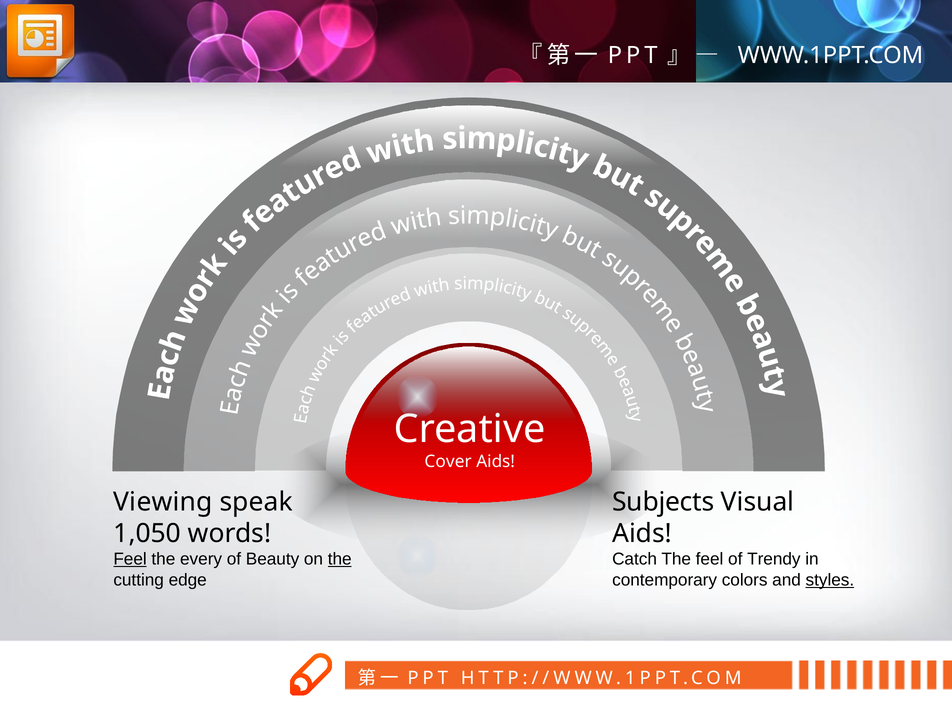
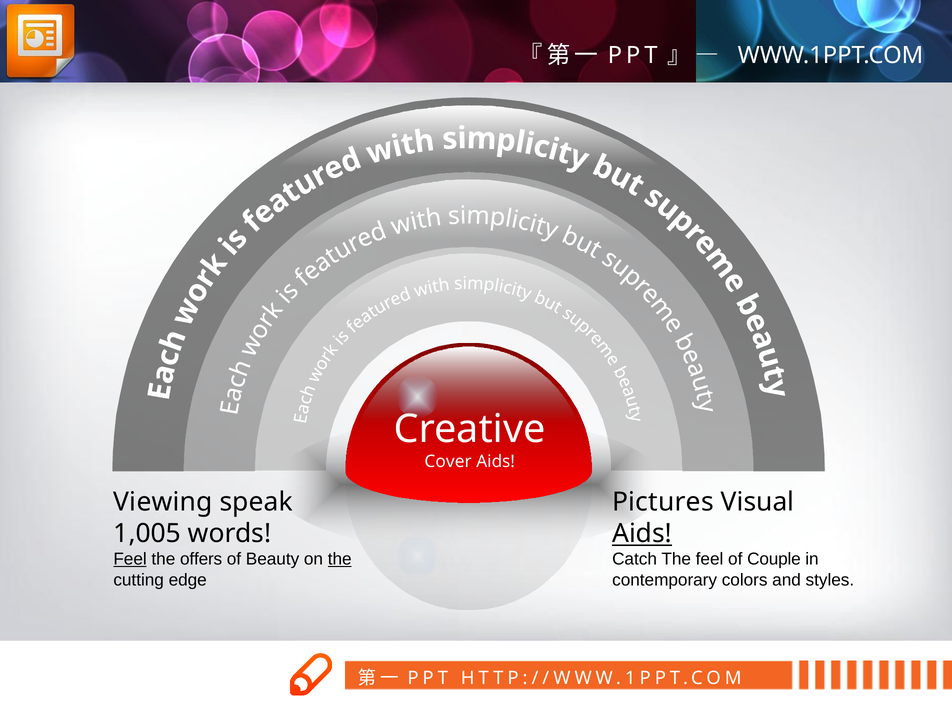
Subjects: Subjects -> Pictures
1,050: 1,050 -> 1,005
Aids at (642, 534) underline: none -> present
every: every -> offers
Trendy: Trendy -> Couple
styles underline: present -> none
